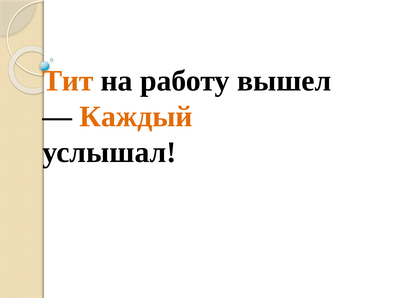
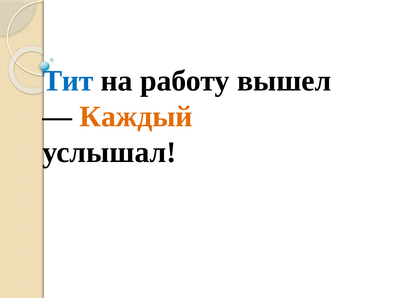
Тит colour: orange -> blue
